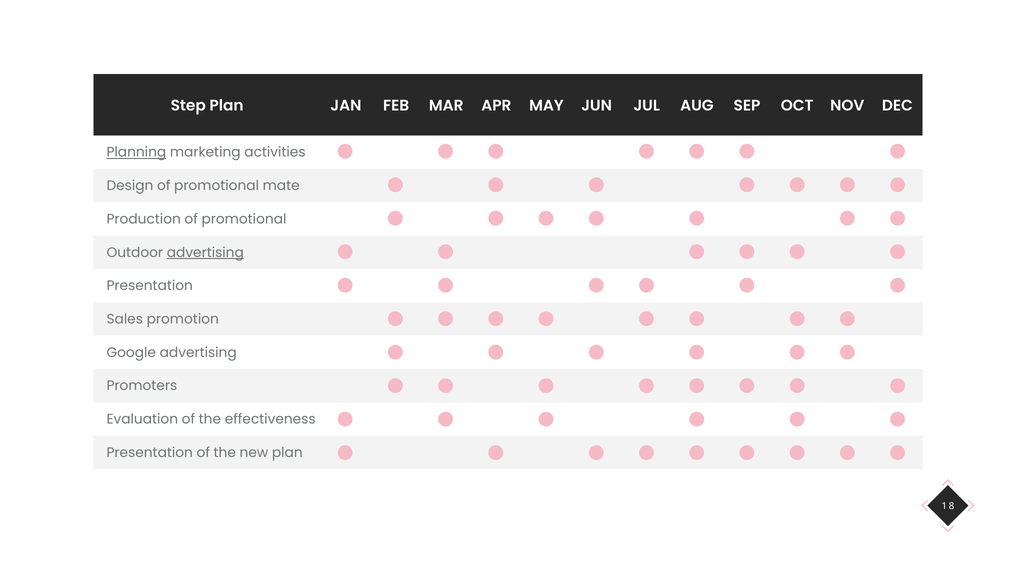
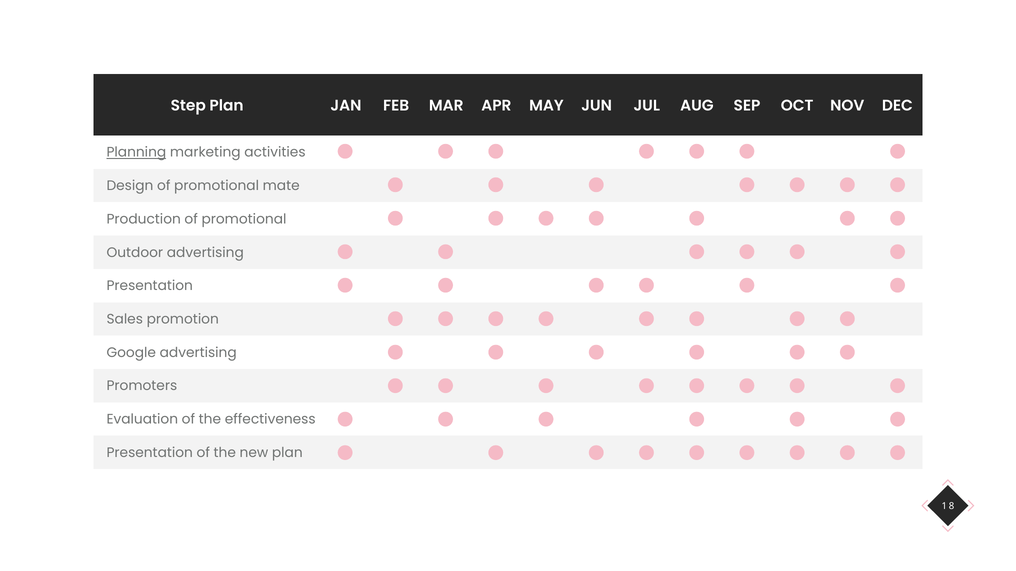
advertising at (205, 253) underline: present -> none
